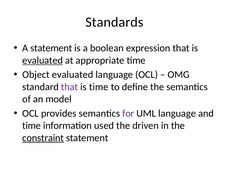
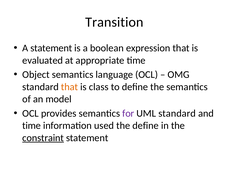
Standards: Standards -> Transition
evaluated at (43, 60) underline: present -> none
Object evaluated: evaluated -> semantics
that at (69, 87) colour: purple -> orange
is time: time -> class
UML language: language -> standard
the driven: driven -> define
